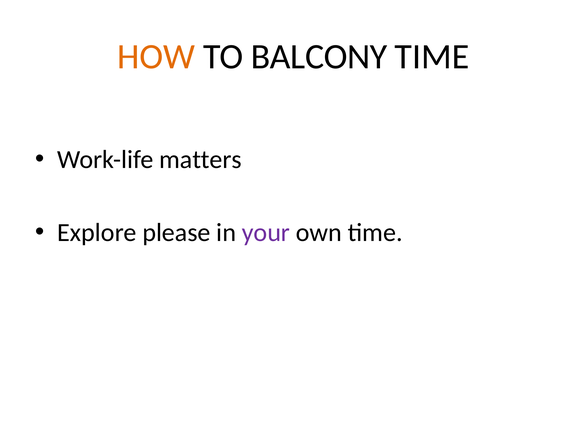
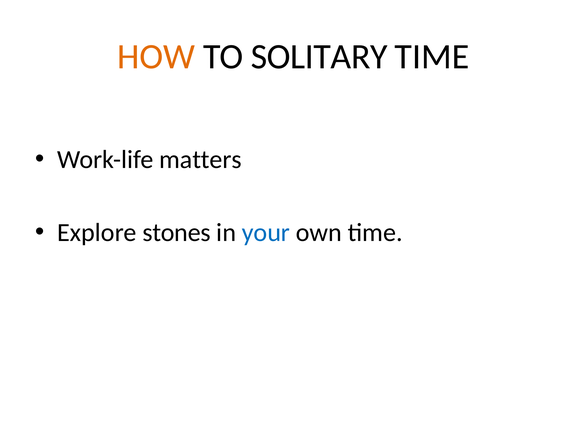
BALCONY: BALCONY -> SOLITARY
please: please -> stones
your colour: purple -> blue
